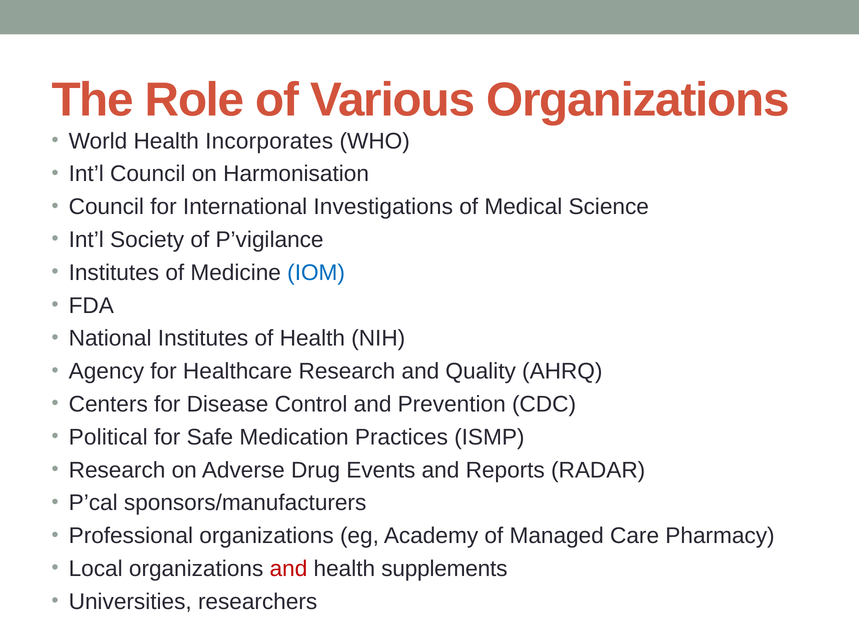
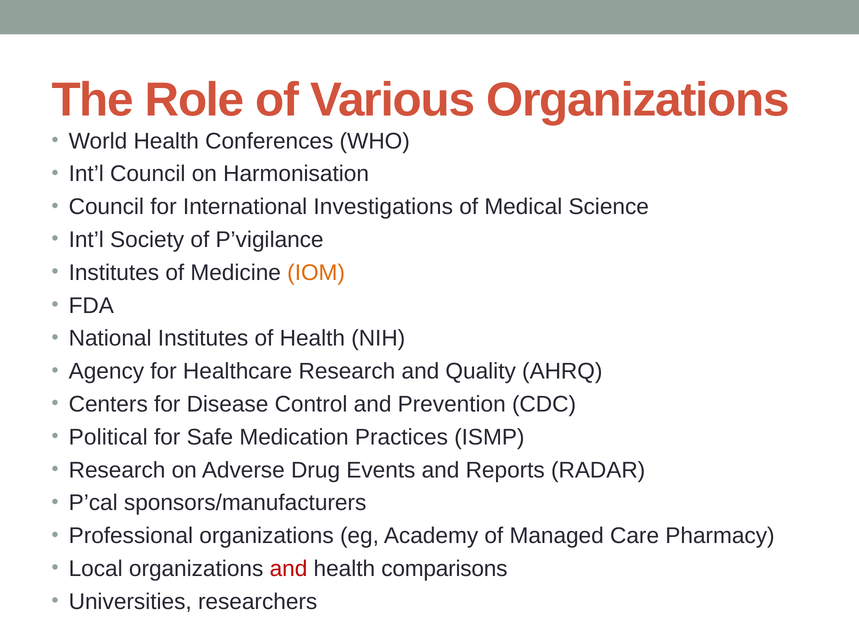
Incorporates: Incorporates -> Conferences
IOM colour: blue -> orange
supplements: supplements -> comparisons
